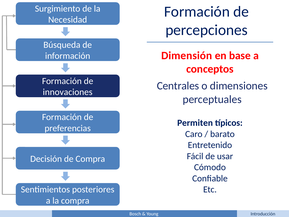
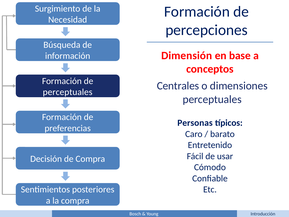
innovaciones at (68, 92): innovaciones -> perceptuales
Permiten: Permiten -> Personas
